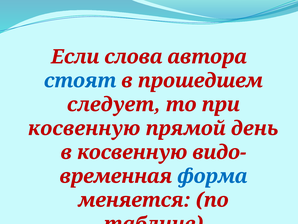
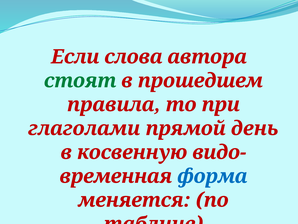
стоят colour: blue -> green
следует: следует -> правила
косвенную at (84, 128): косвенную -> глаголами
